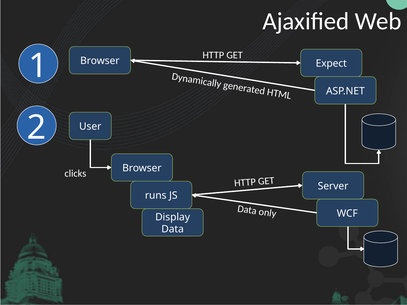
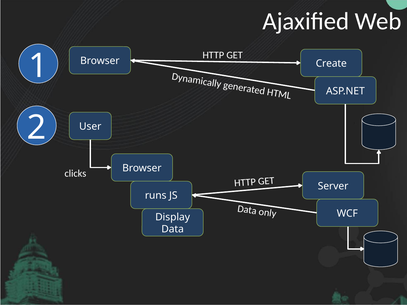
Expect: Expect -> Create
